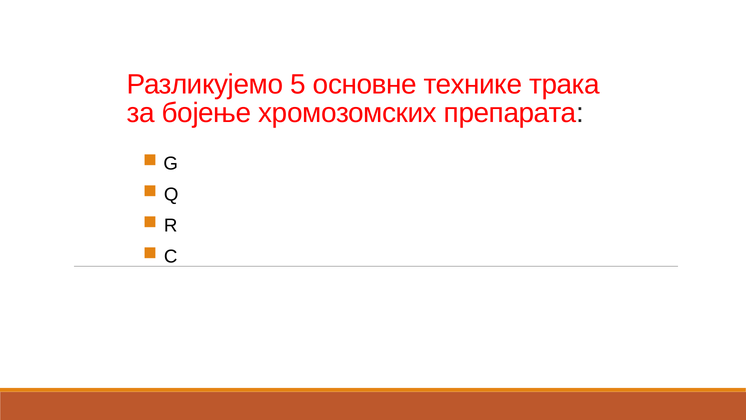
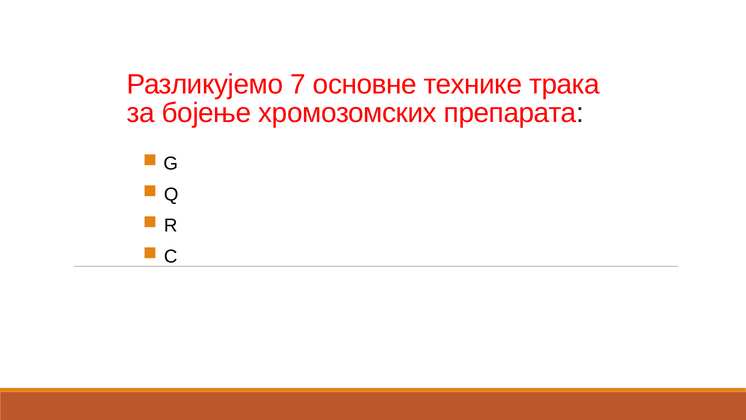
5: 5 -> 7
